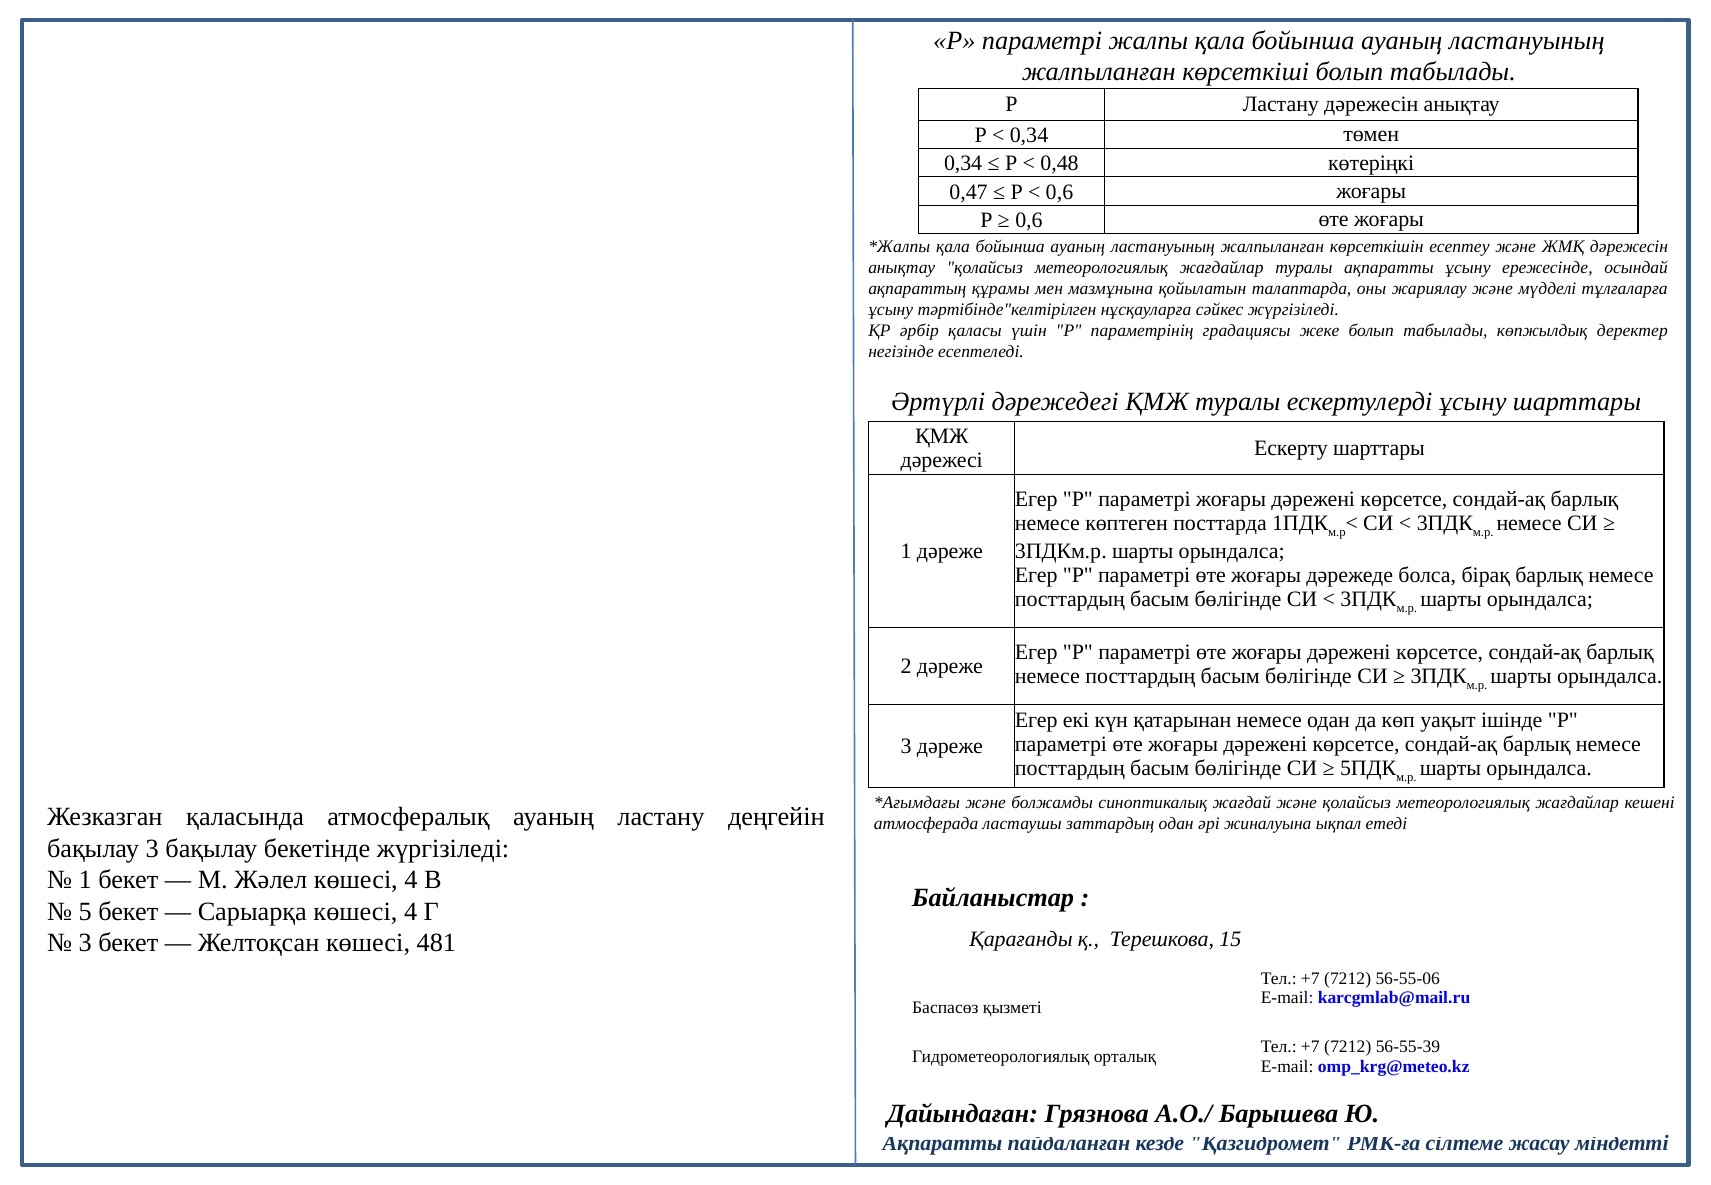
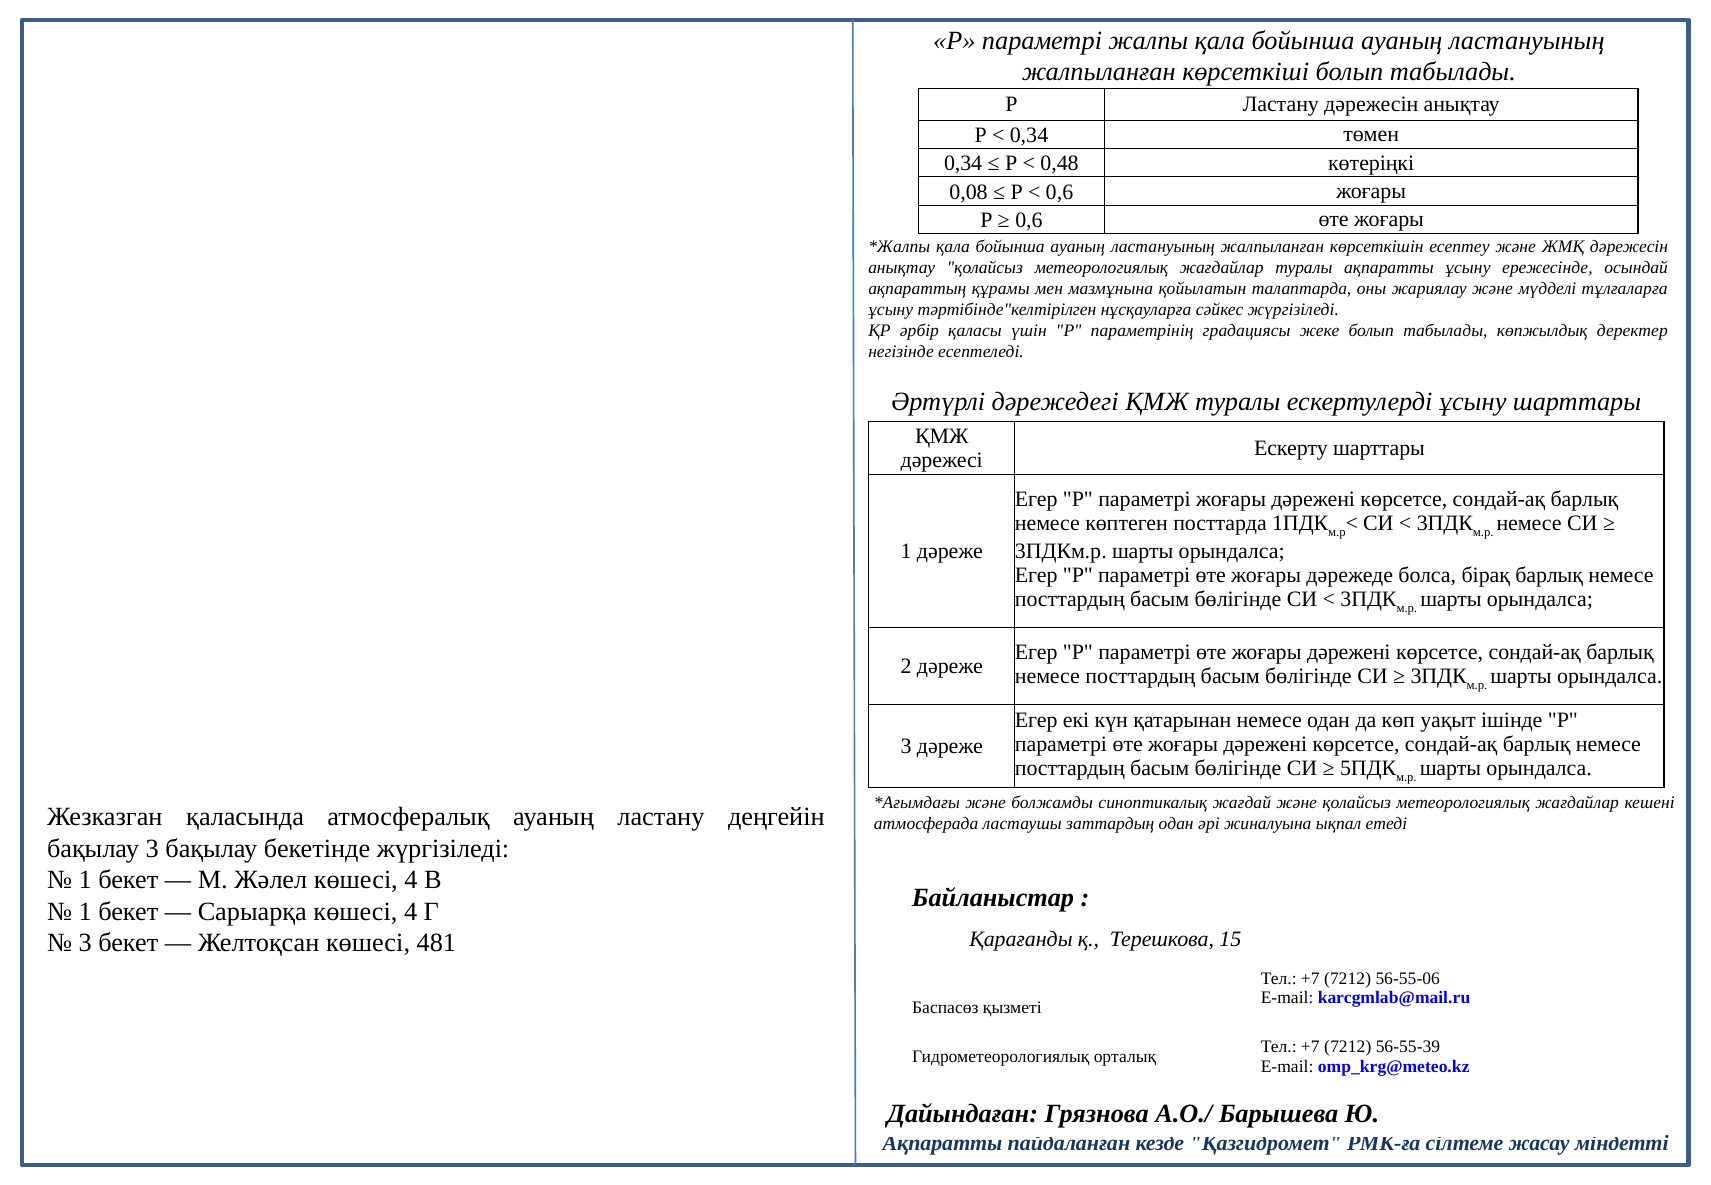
0,47: 0,47 -> 0,08
5 at (85, 911): 5 -> 1
